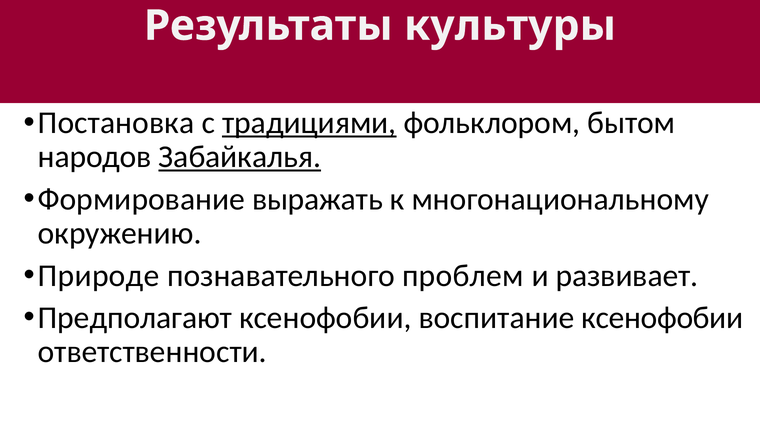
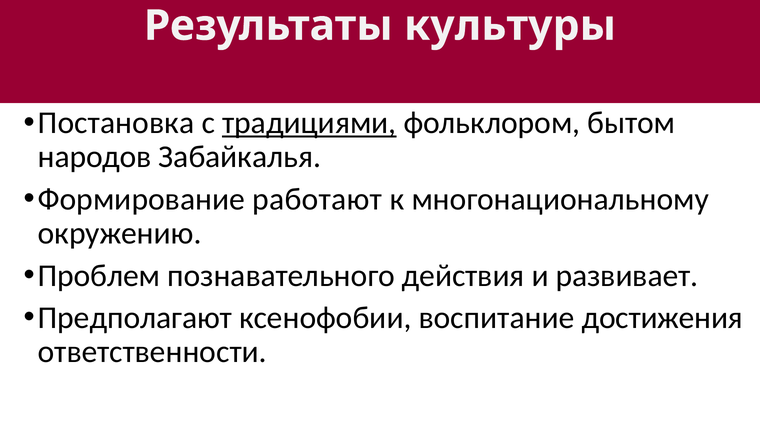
Забайкалья underline: present -> none
выражать: выражать -> работают
Природе: Природе -> Проблем
проблем: проблем -> действия
воспитание ксенофобии: ксенофобии -> достижения
